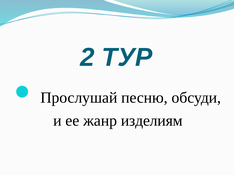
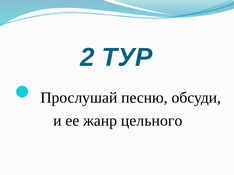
изделиям: изделиям -> цельного
